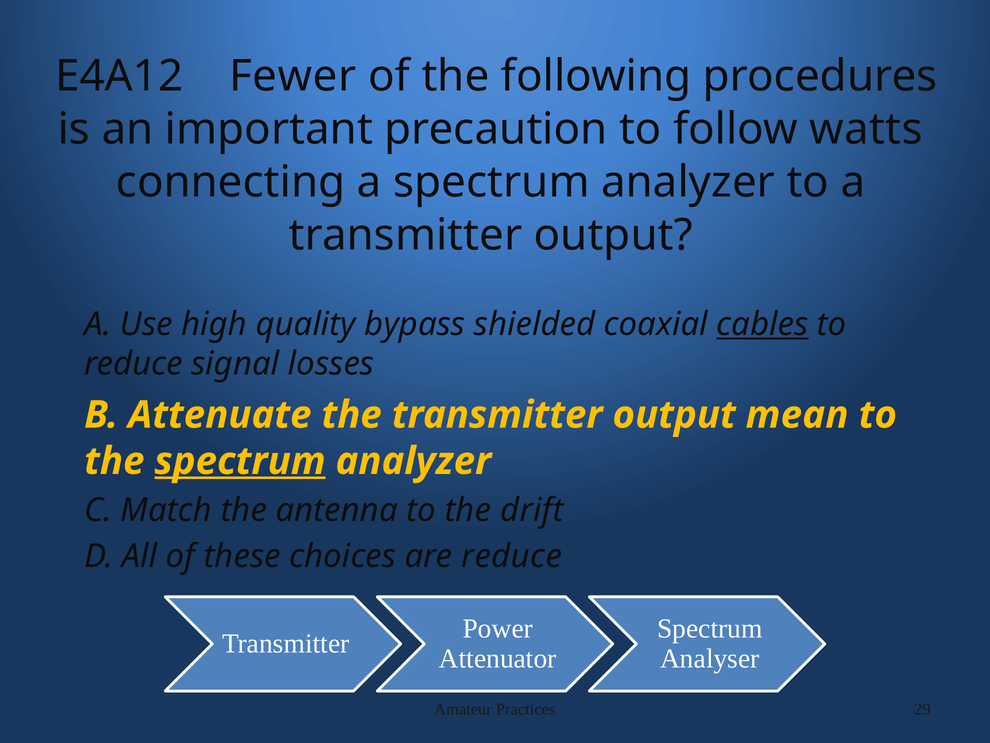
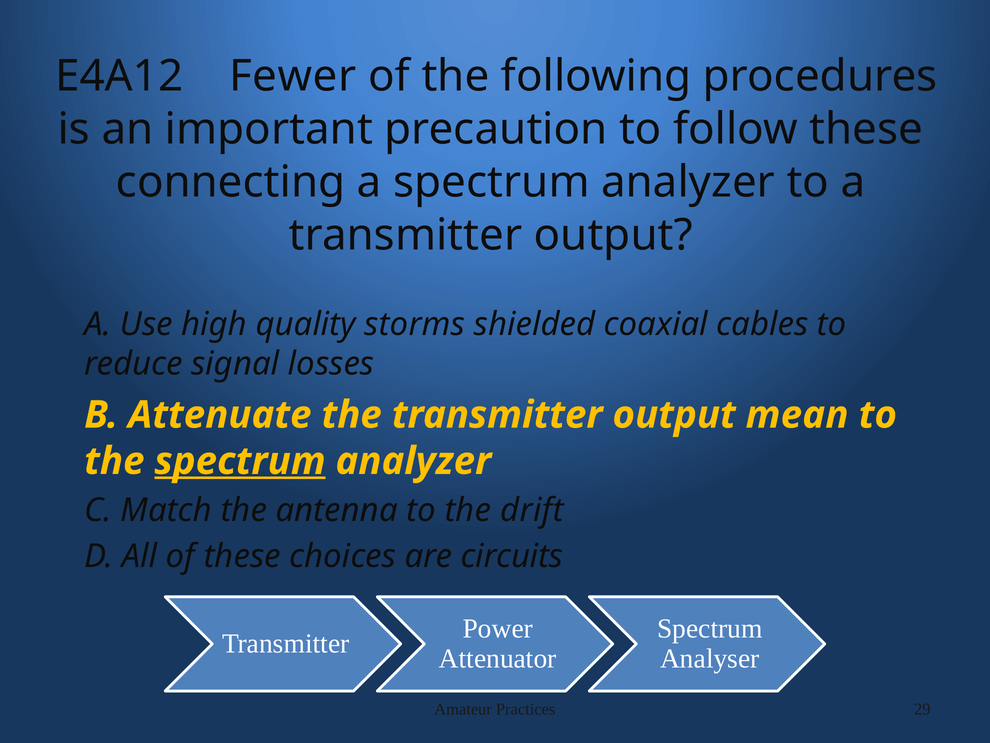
follow watts: watts -> these
bypass: bypass -> storms
cables underline: present -> none
are reduce: reduce -> circuits
